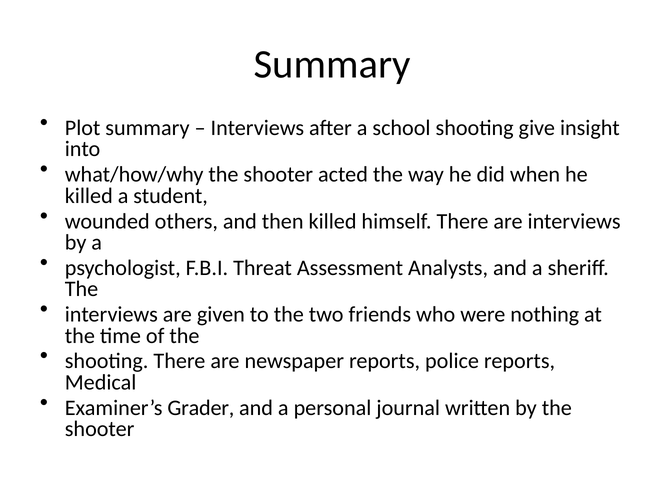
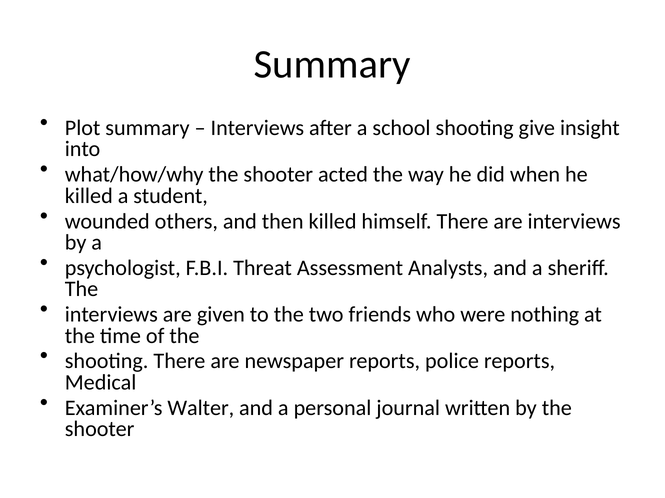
Grader: Grader -> Walter
